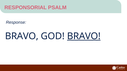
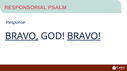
BRAVO at (22, 36) underline: none -> present
